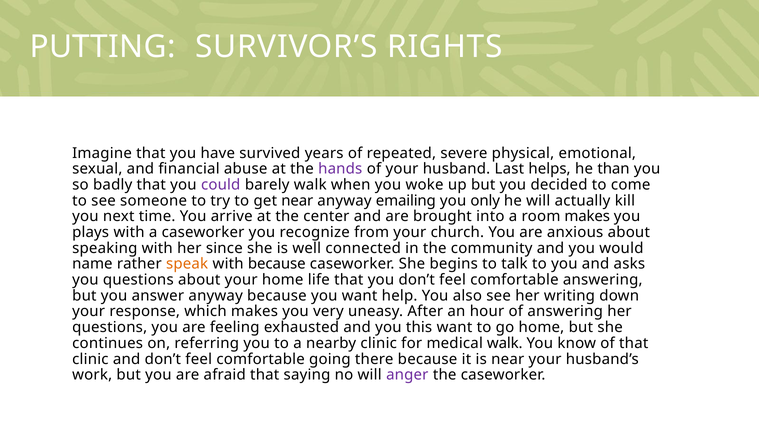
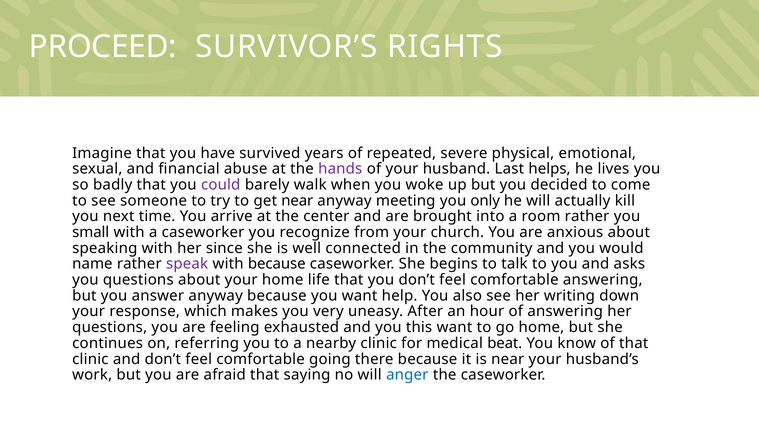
PUTTING: PUTTING -> PROCEED
than: than -> lives
emailing: emailing -> meeting
room makes: makes -> rather
plays: plays -> small
speak colour: orange -> purple
medical walk: walk -> beat
anger colour: purple -> blue
